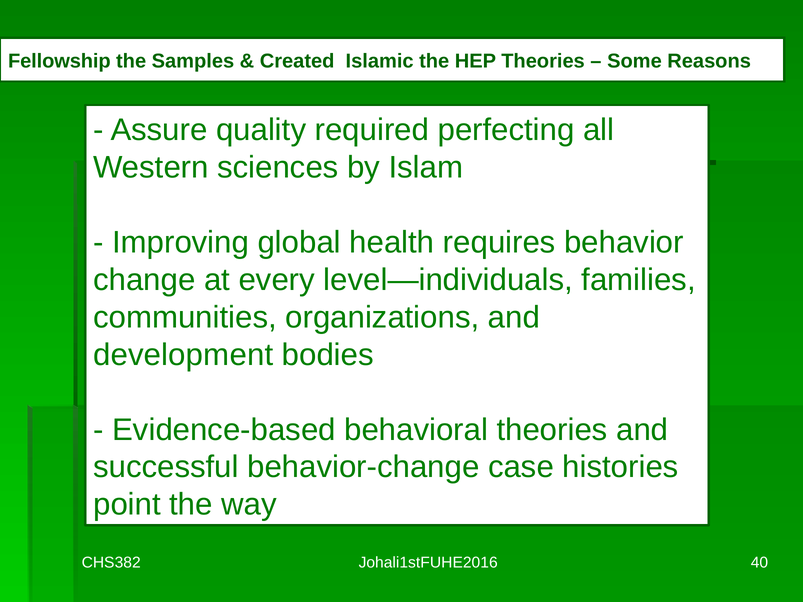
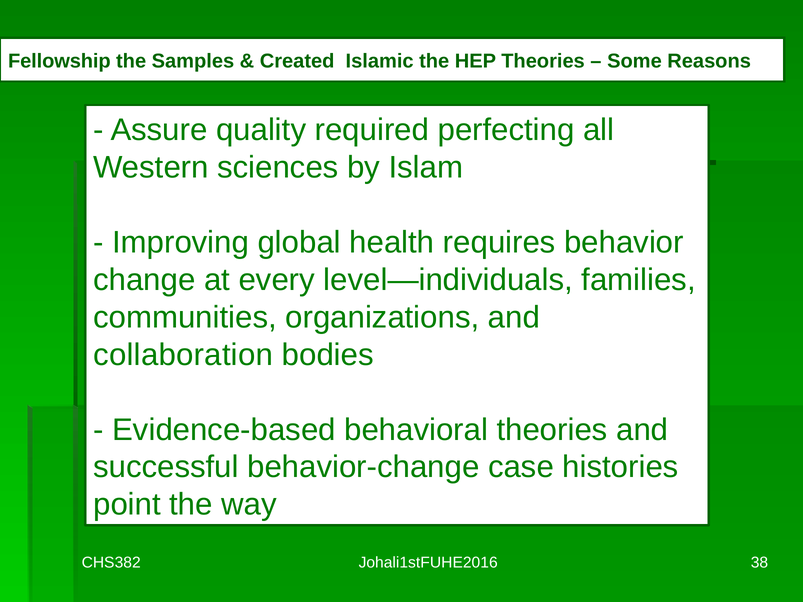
development: development -> collaboration
40: 40 -> 38
